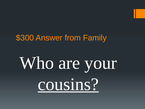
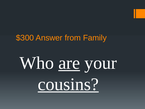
are underline: none -> present
